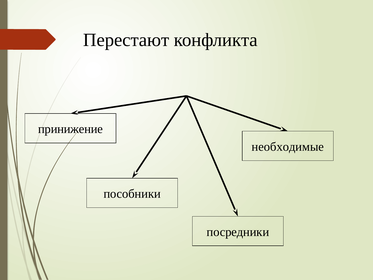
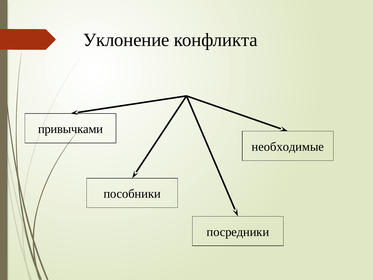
Перестают: Перестают -> Уклонение
принижение: принижение -> привычками
